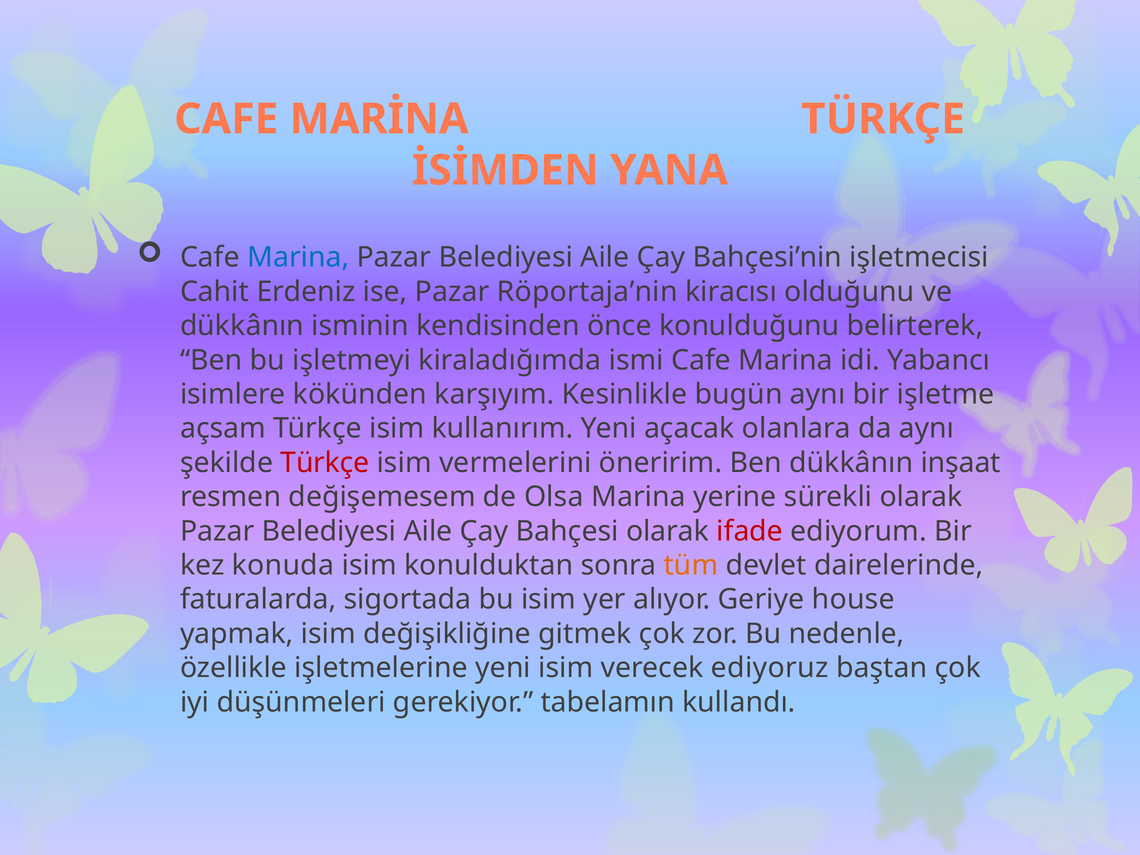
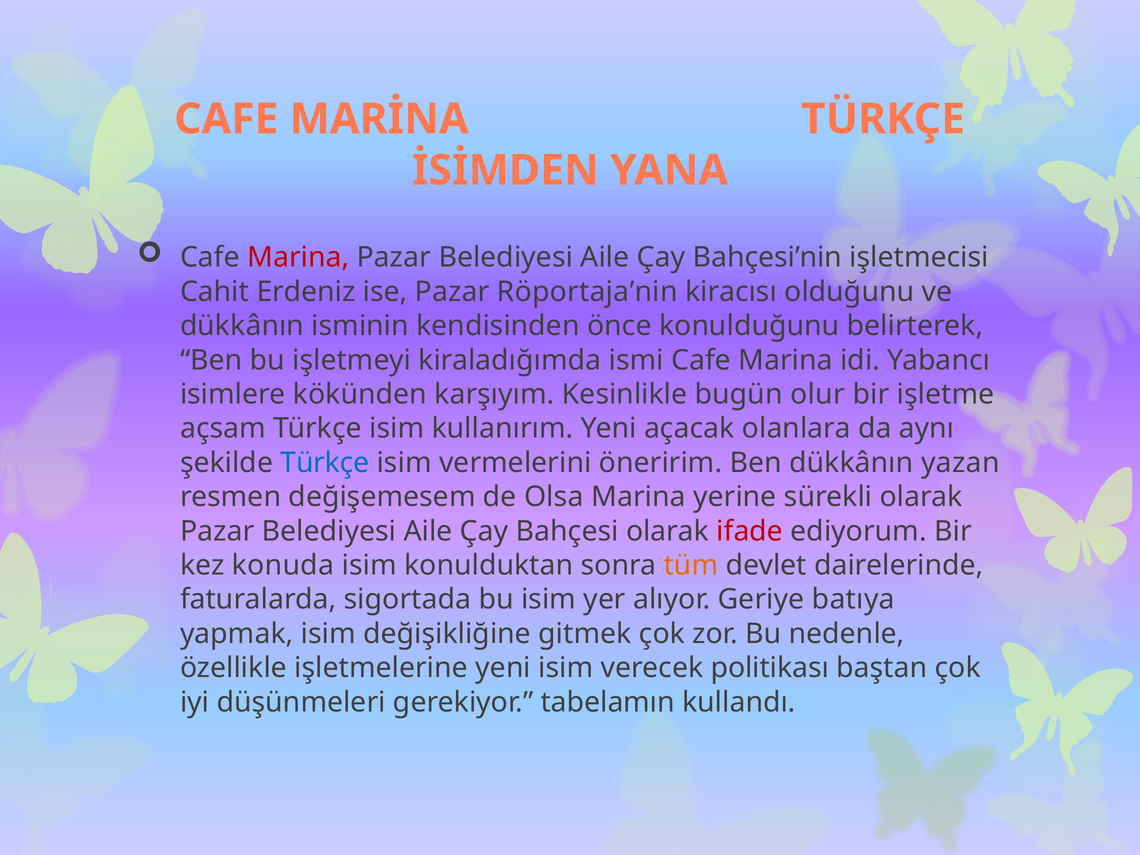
Marina at (298, 258) colour: blue -> red
bugün aynı: aynı -> olur
Türkçe at (325, 463) colour: red -> blue
inşaat: inşaat -> yazan
house: house -> batıya
ediyoruz: ediyoruz -> politikası
